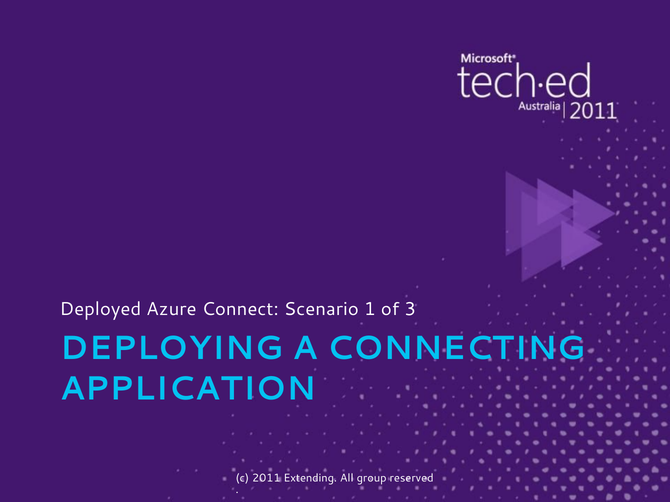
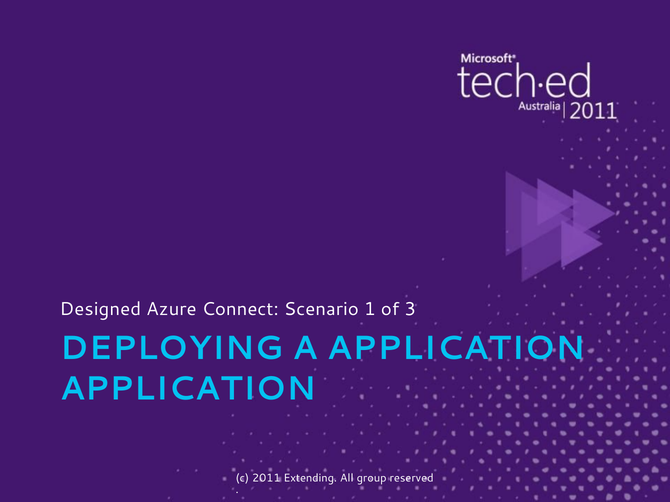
Deployed: Deployed -> Designed
A CONNECTING: CONNECTING -> APPLICATION
